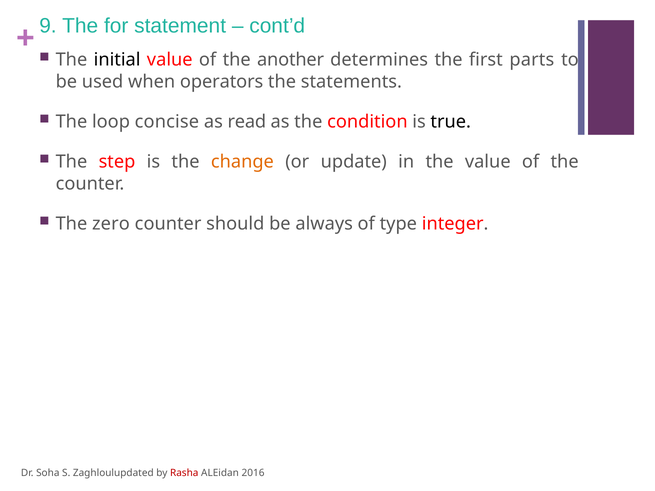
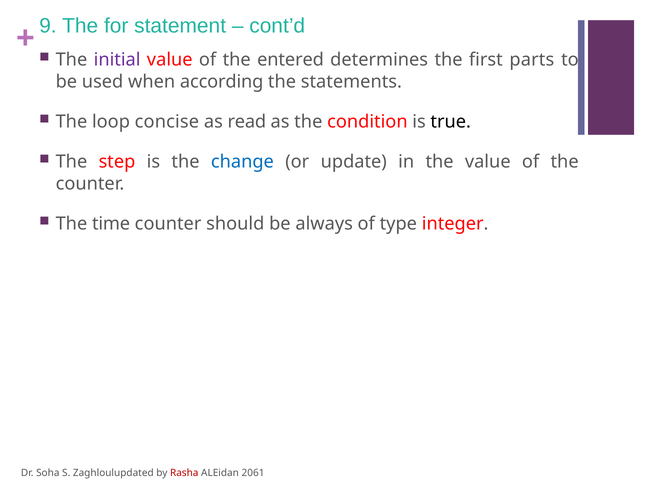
initial colour: black -> purple
another: another -> entered
operators: operators -> according
change colour: orange -> blue
zero: zero -> time
2016: 2016 -> 2061
